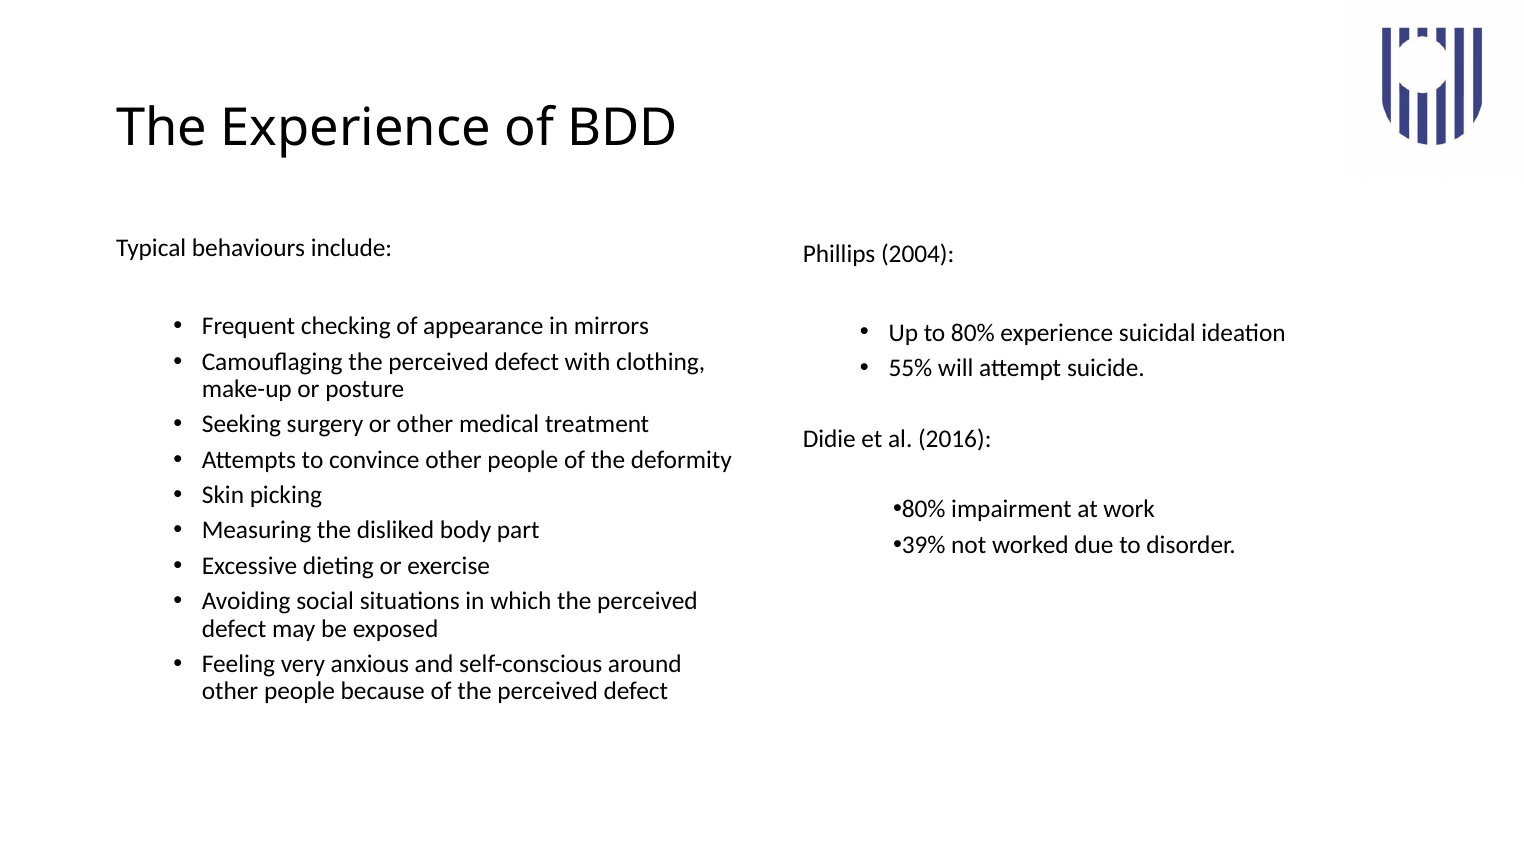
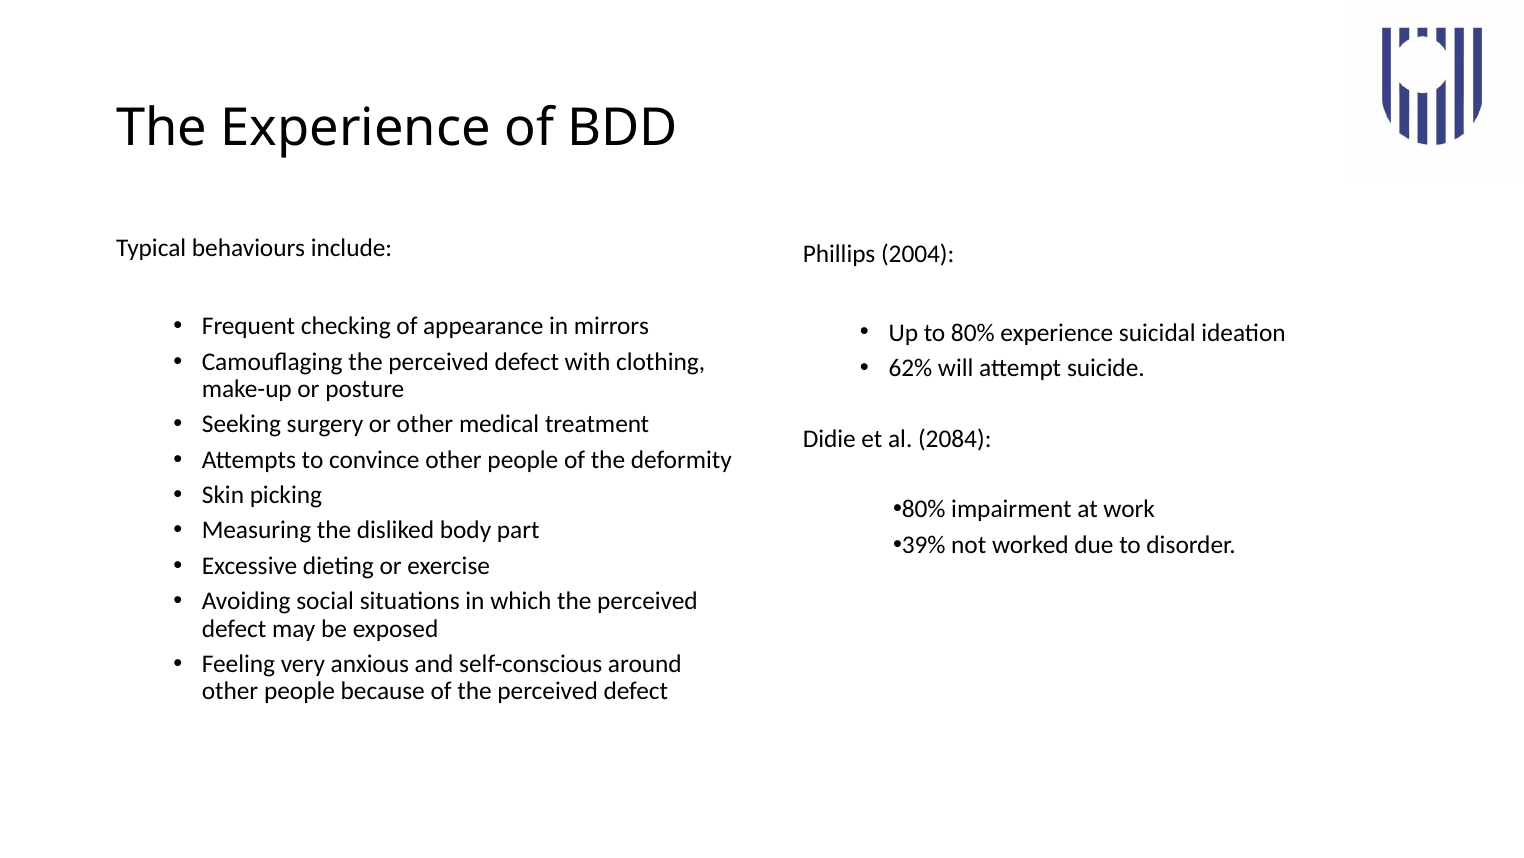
55%: 55% -> 62%
2016: 2016 -> 2084
